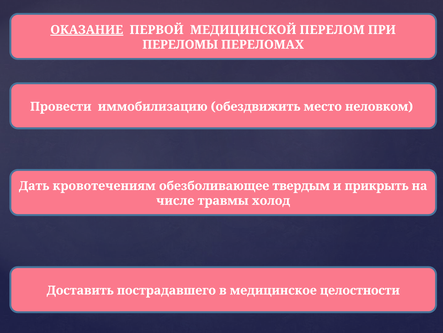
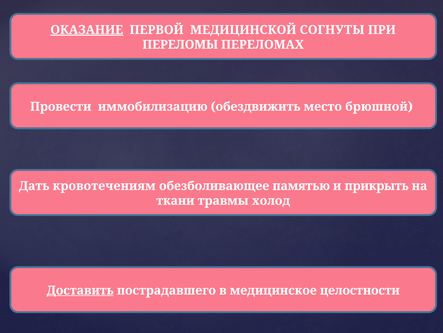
ПЕРЕЛОМ: ПЕРЕЛОМ -> СОГНУТЫ
неловком: неловком -> брюшной
твердым: твердым -> памятью
числе: числе -> ткани
Доставить underline: none -> present
